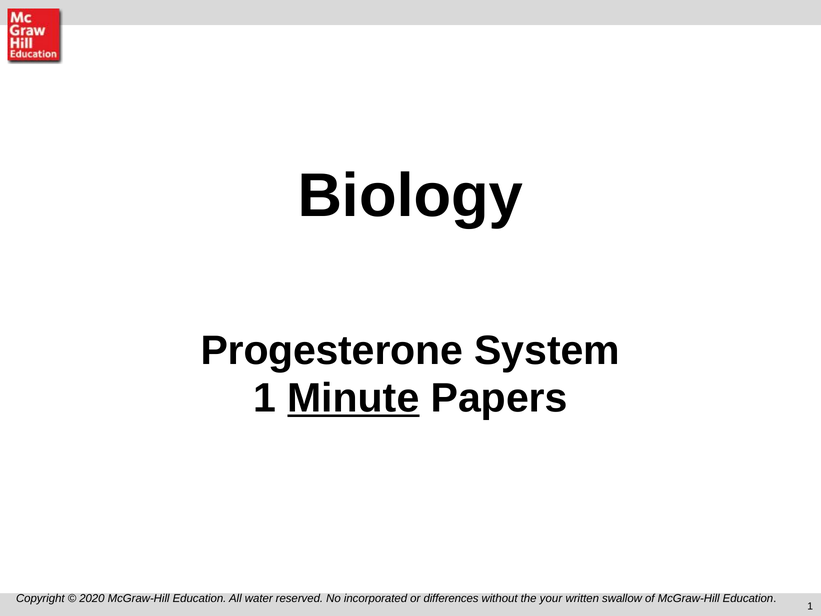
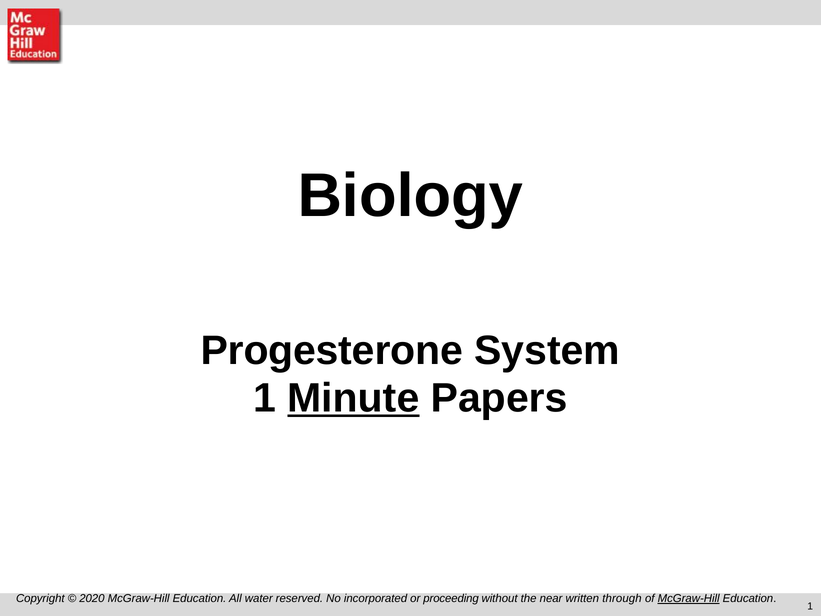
differences: differences -> proceeding
your: your -> near
swallow: swallow -> through
McGraw-Hill at (689, 598) underline: none -> present
